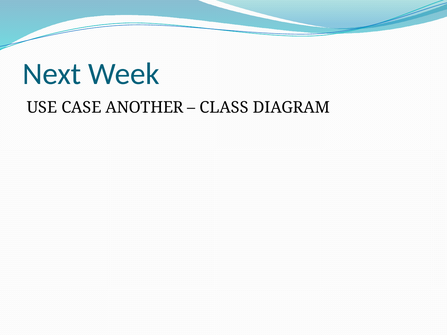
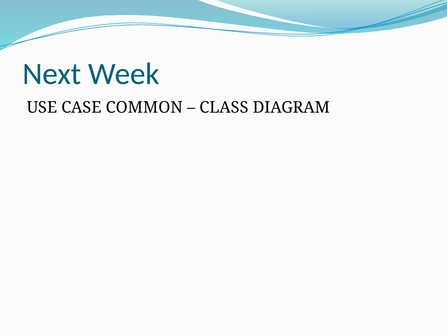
ANOTHER: ANOTHER -> COMMON
